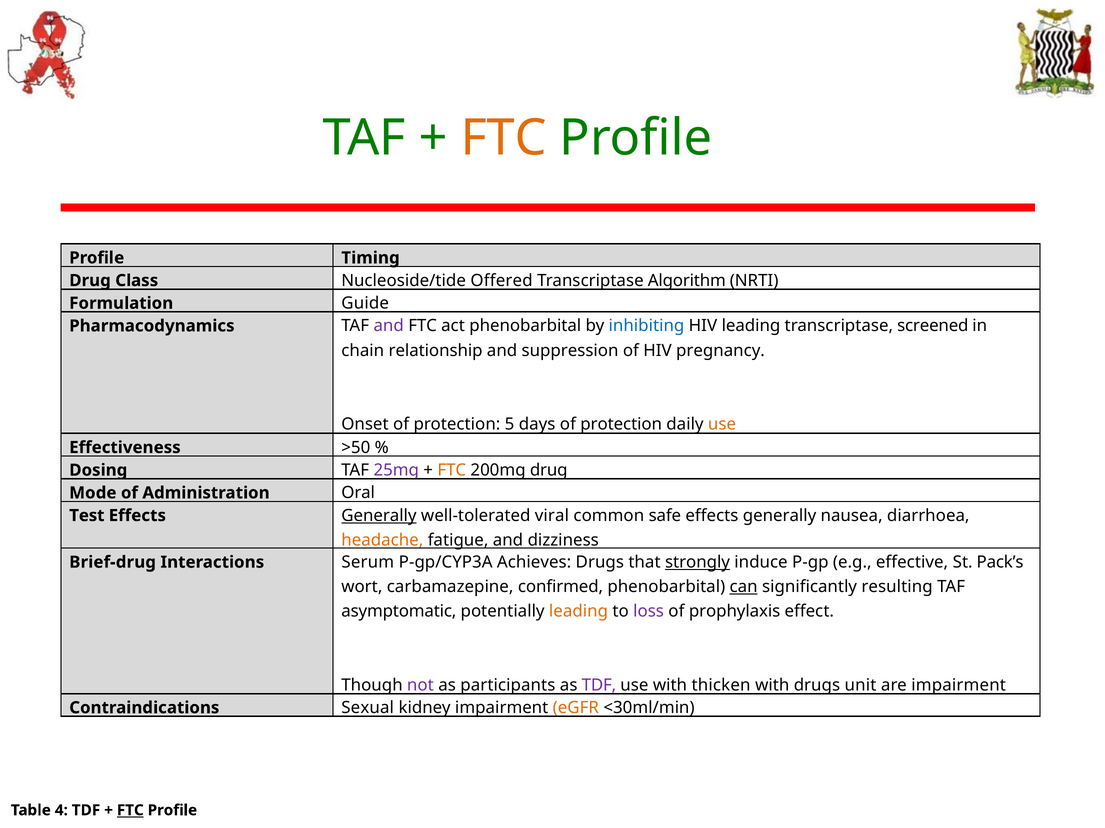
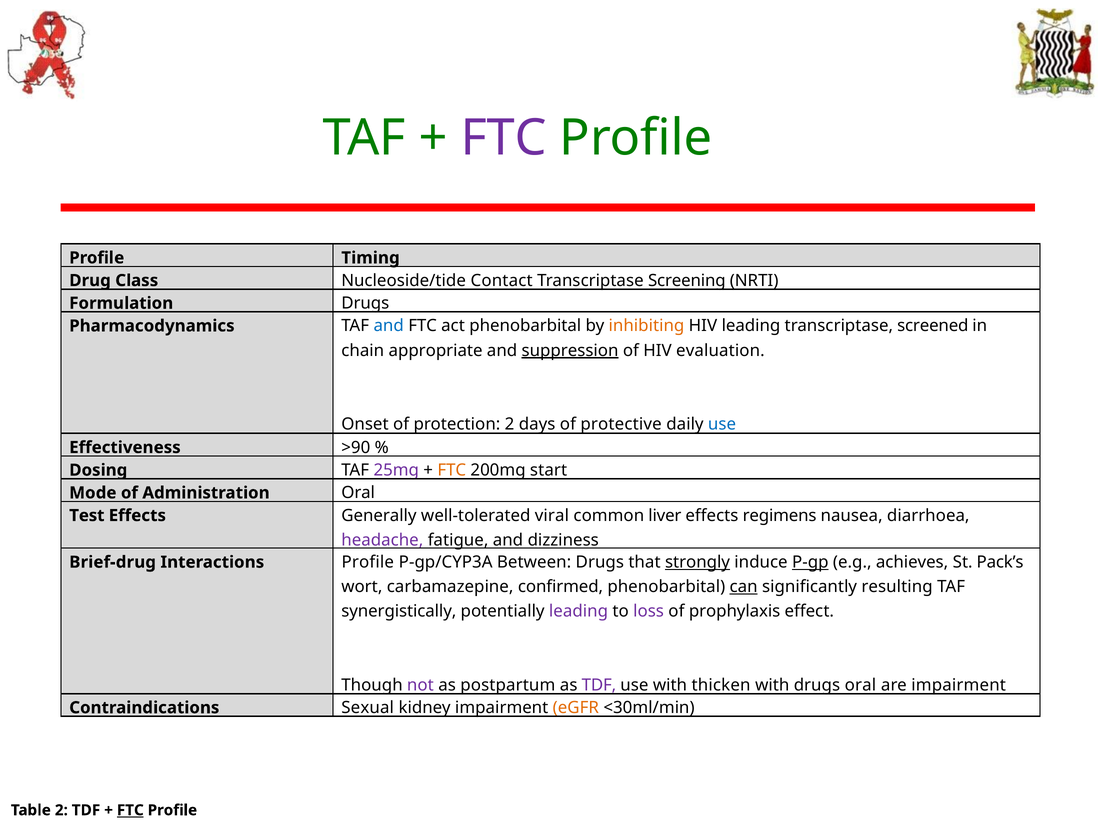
FTC at (504, 138) colour: orange -> purple
Offered: Offered -> Contact
Algorithm: Algorithm -> Screening
Guide at (365, 303): Guide -> Drugs
and at (389, 326) colour: purple -> blue
inhibiting colour: blue -> orange
relationship: relationship -> appropriate
suppression underline: none -> present
pregnancy: pregnancy -> evaluation
protection 5: 5 -> 2
days of protection: protection -> protective
use at (722, 425) colour: orange -> blue
>50: >50 -> >90
200mg drug: drug -> start
Generally at (379, 516) underline: present -> none
safe: safe -> liver
generally at (780, 516): generally -> regimens
headache colour: orange -> purple
Interactions Serum: Serum -> Profile
Achieves: Achieves -> Between
P-gp underline: none -> present
effective: effective -> achieves
asymptomatic: asymptomatic -> synergistically
leading at (579, 612) colour: orange -> purple
participants: participants -> postpartum
drugs unit: unit -> oral
Table 4: 4 -> 2
